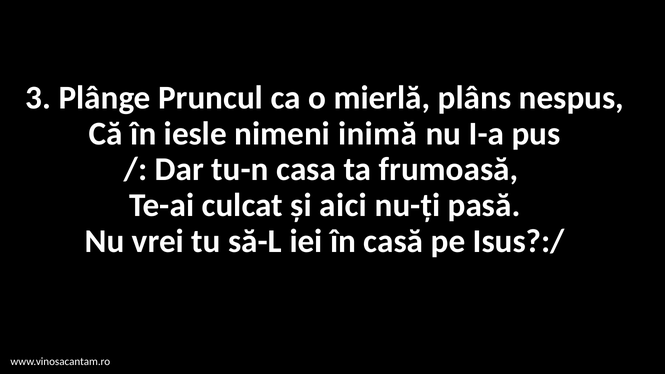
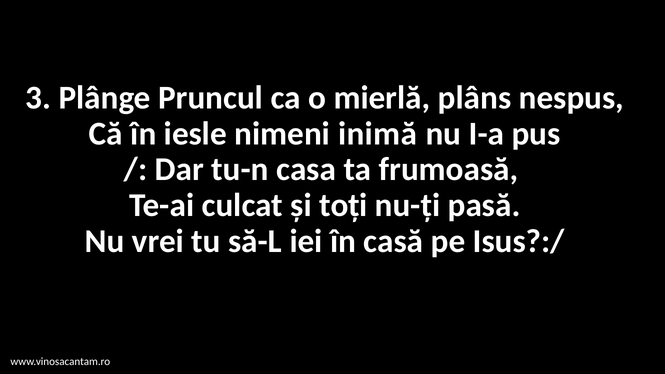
aici: aici -> toți
